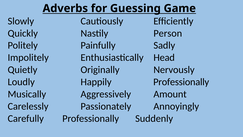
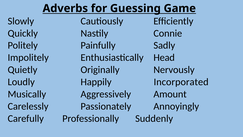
Person: Person -> Connie
Happily Professionally: Professionally -> Incorporated
